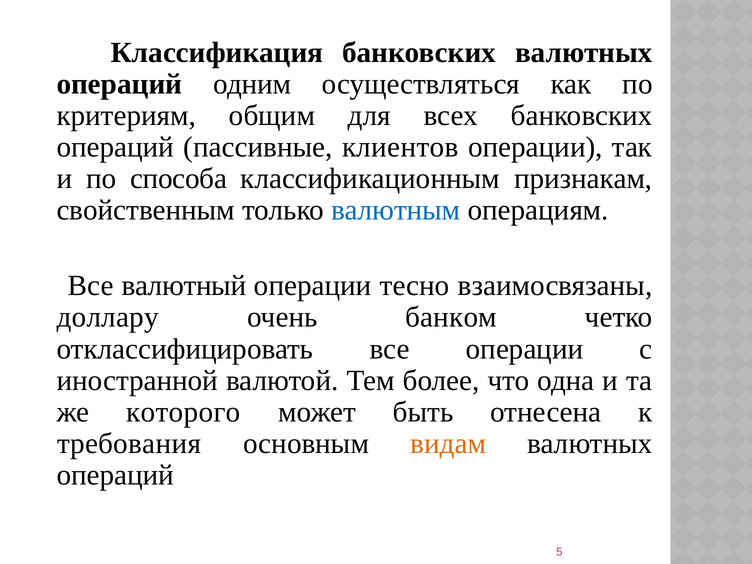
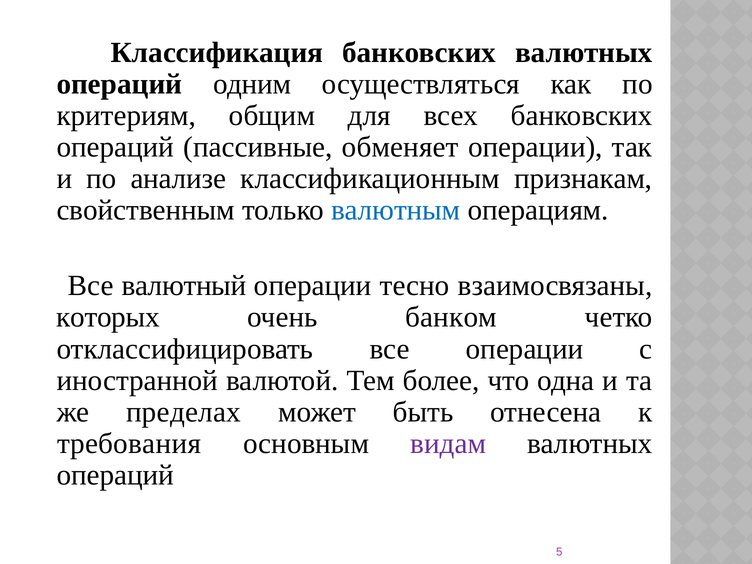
клиентов: клиентов -> обменяет
способа: способа -> анализе
доллару: доллару -> которых
которого: которого -> пределах
видам colour: orange -> purple
